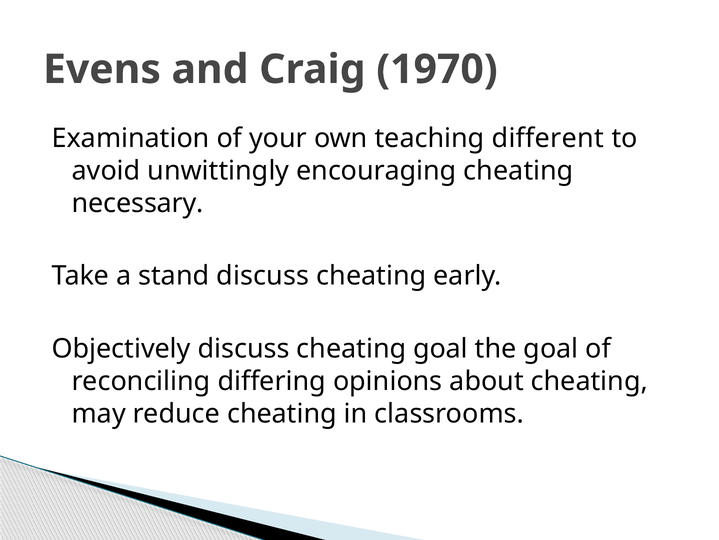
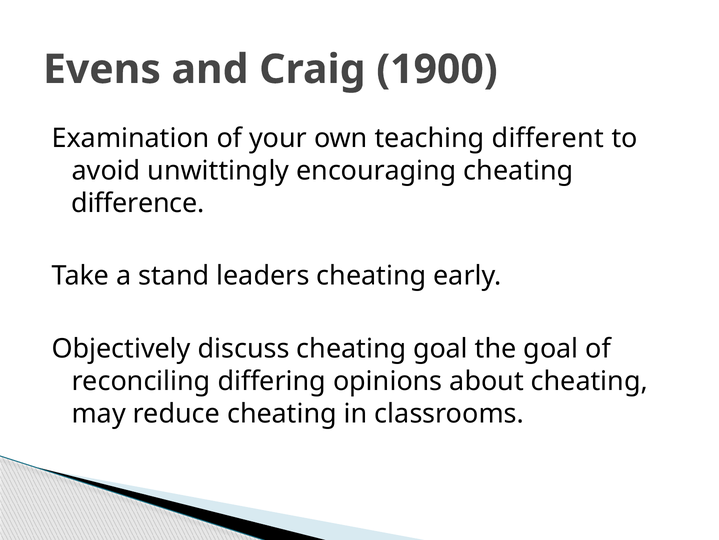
1970: 1970 -> 1900
necessary: necessary -> difference
stand discuss: discuss -> leaders
